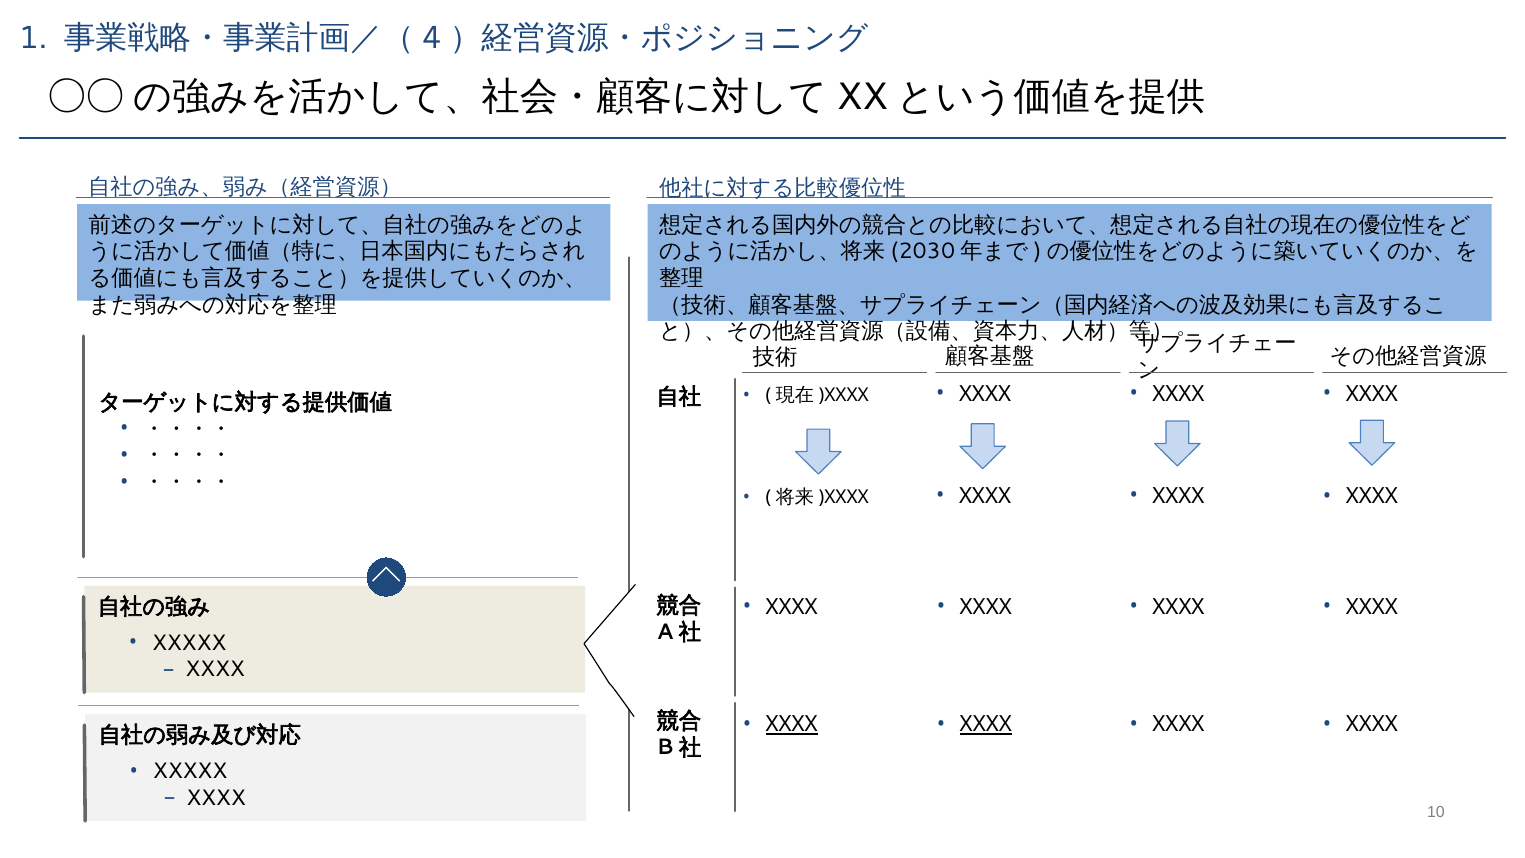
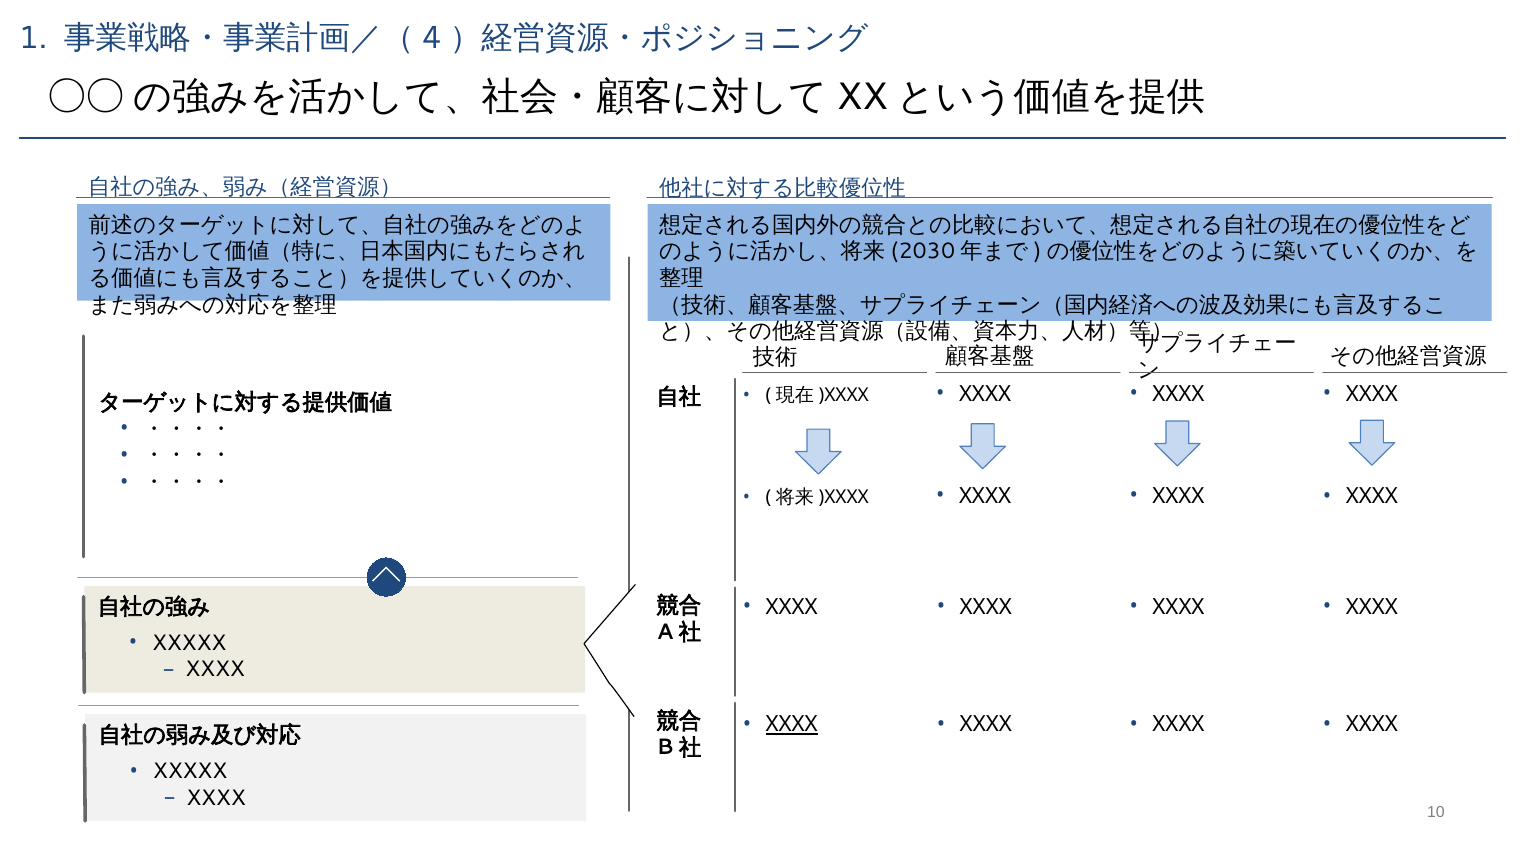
XXXX at (986, 724) underline: present -> none
